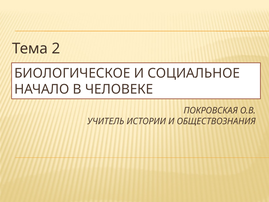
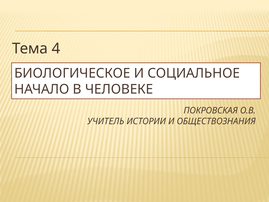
2: 2 -> 4
